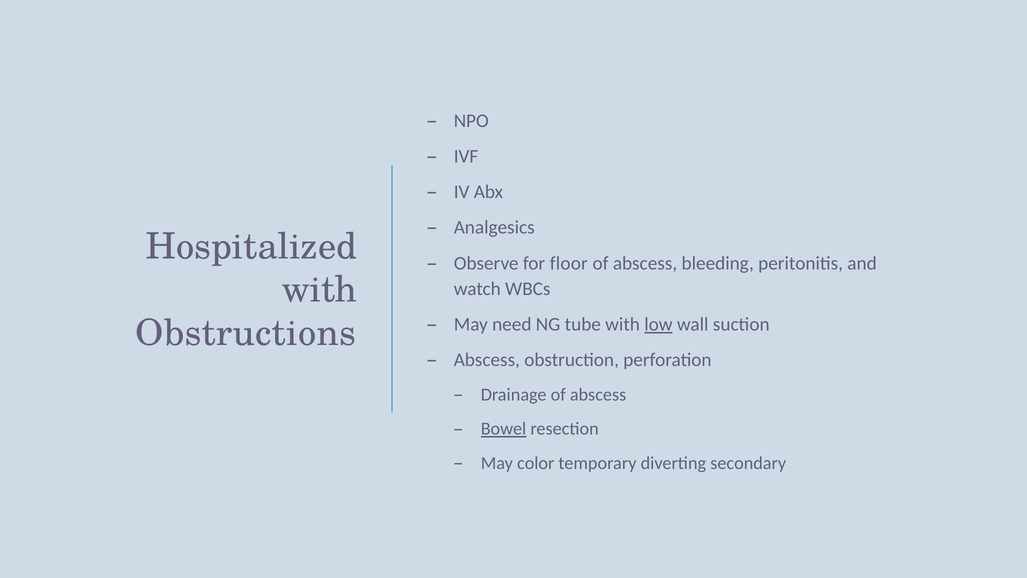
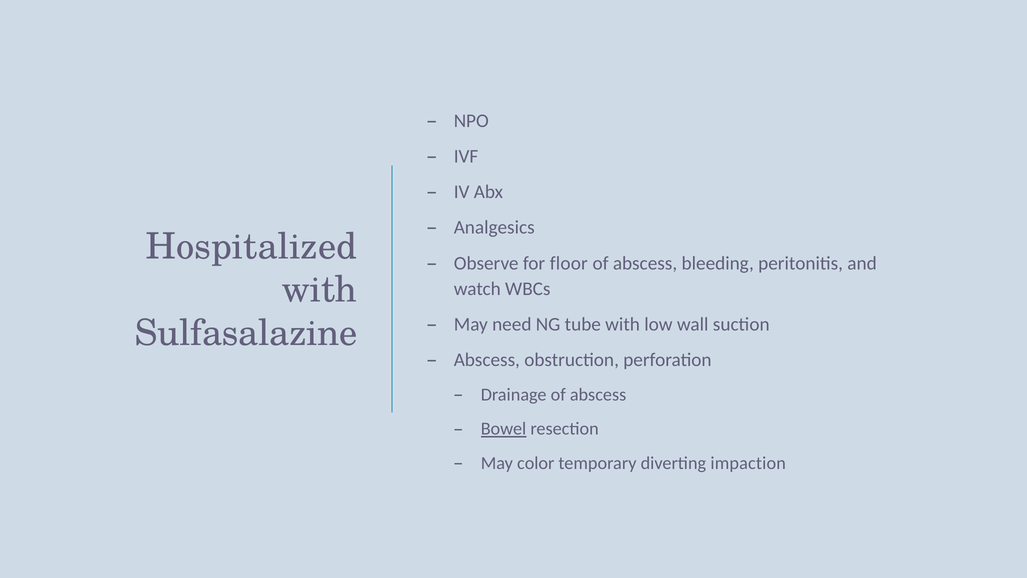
low underline: present -> none
Obstructions: Obstructions -> Sulfasalazine
secondary: secondary -> impaction
